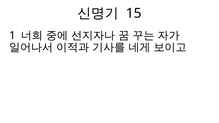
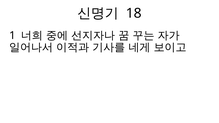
15: 15 -> 18
